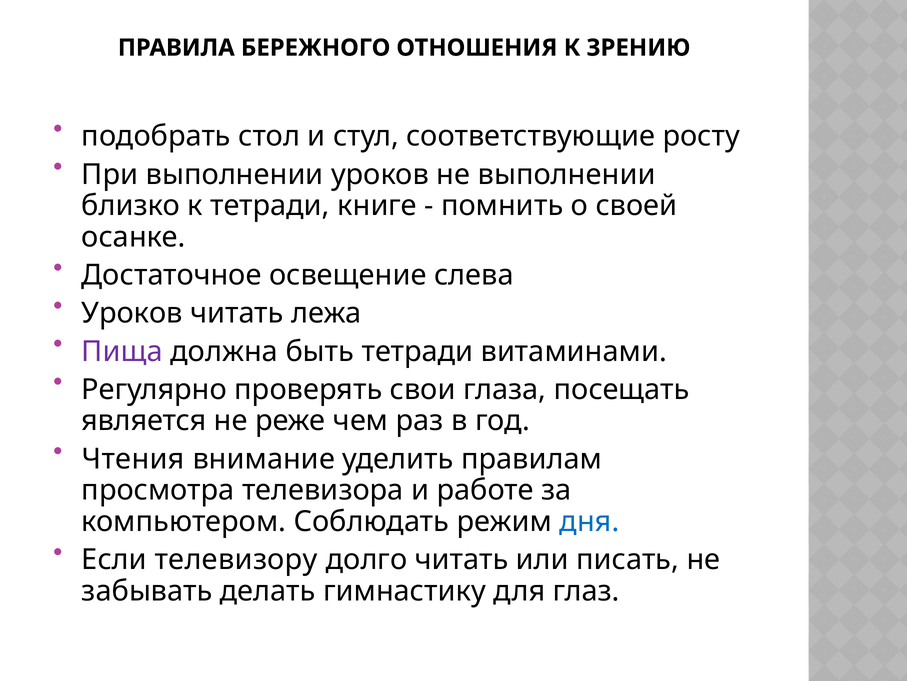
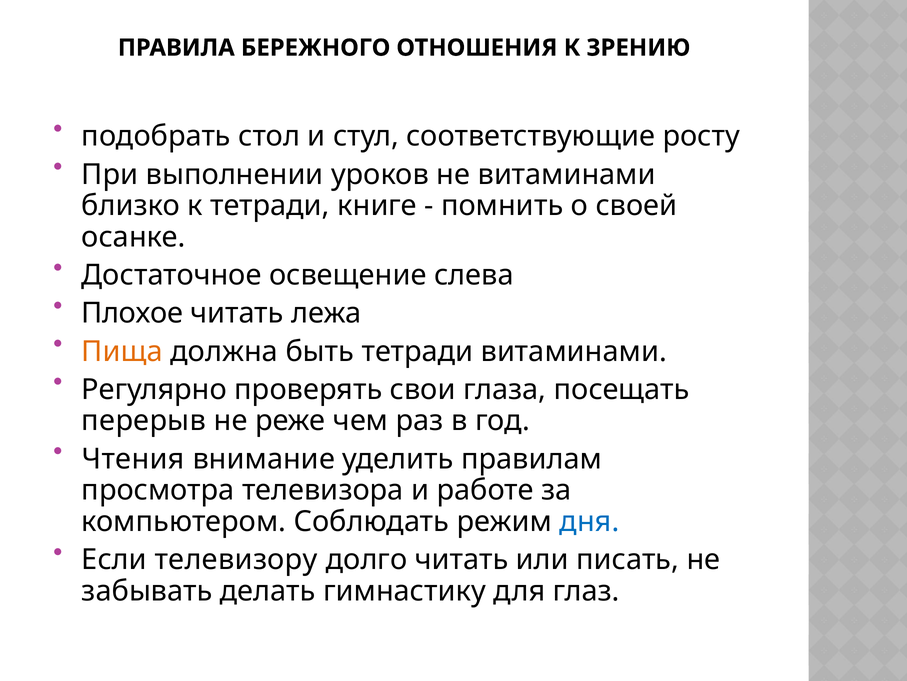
не выполнении: выполнении -> витаминами
Уроков at (132, 313): Уроков -> Плохое
Пища colour: purple -> orange
является: является -> перерыв
